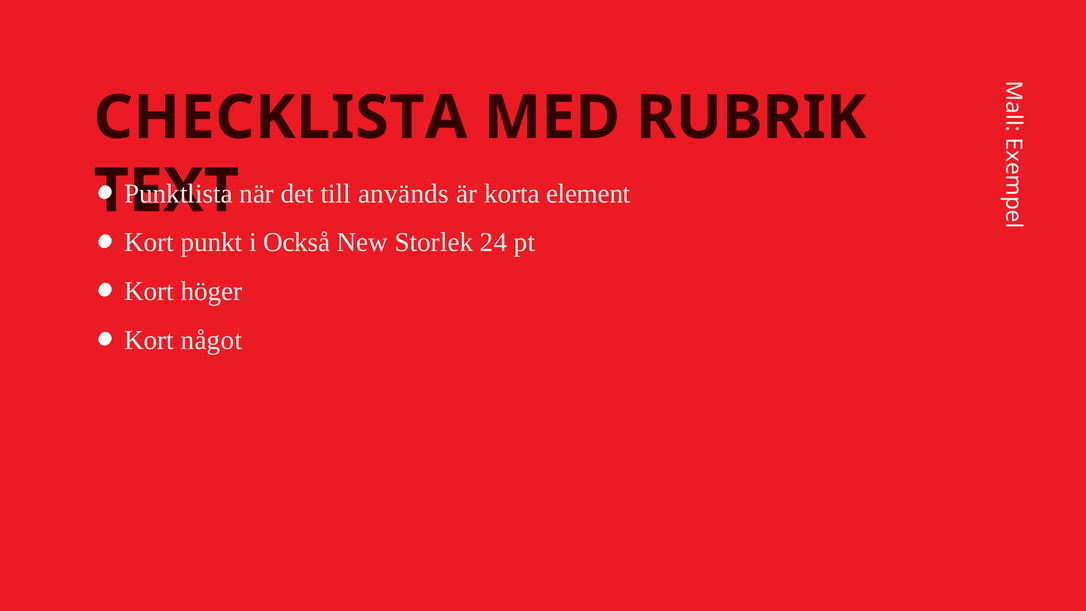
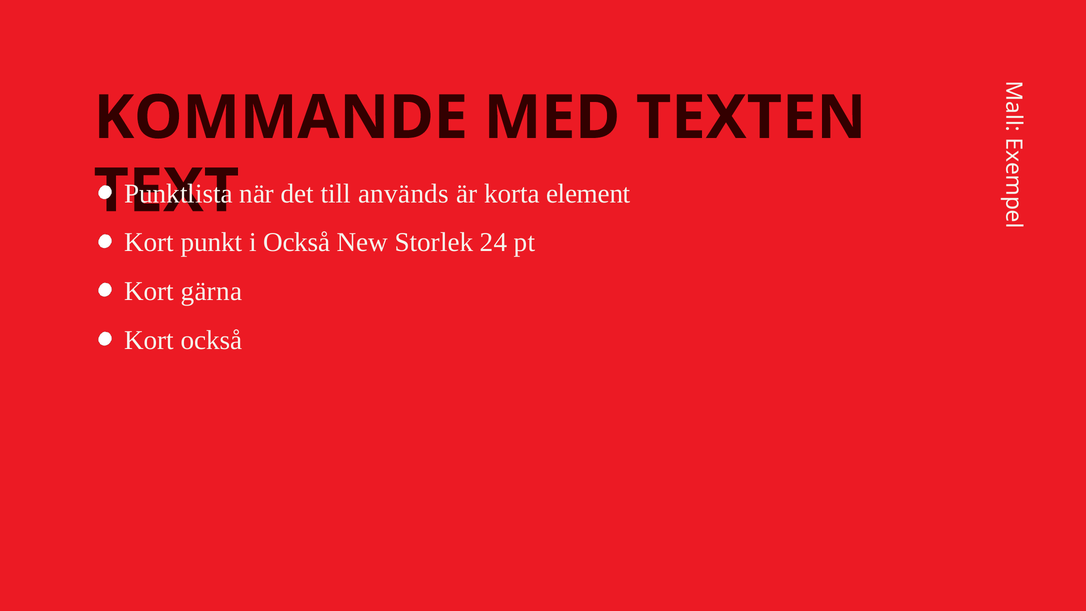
CHECKLISTA: CHECKLISTA -> KOMMANDE
RUBRIK: RUBRIK -> TEXTEN
höger: höger -> gärna
Kort något: något -> också
